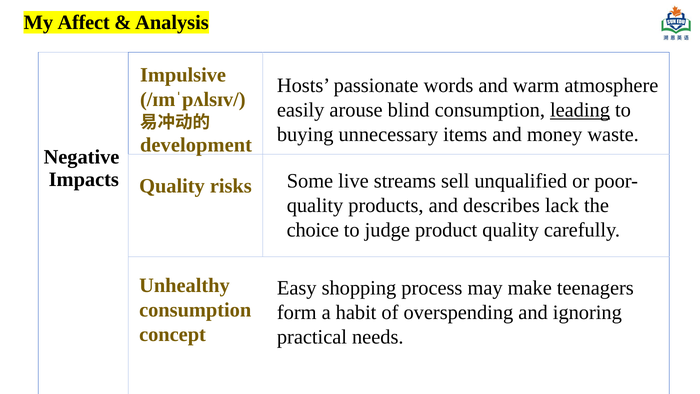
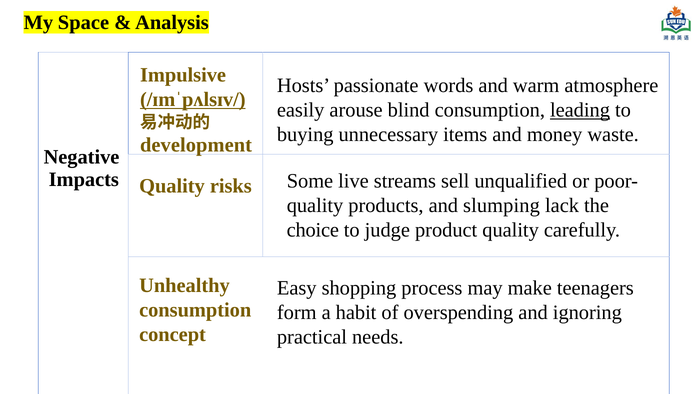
Affect: Affect -> Space
/ɪmˈpʌlsɪv/ underline: none -> present
describes: describes -> slumping
